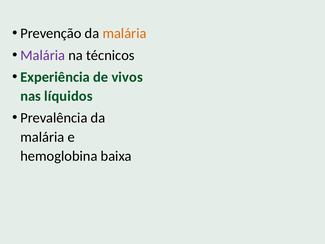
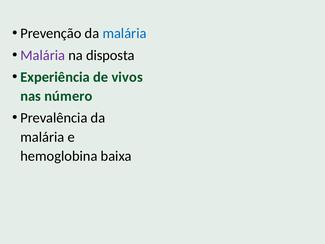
malária at (125, 33) colour: orange -> blue
técnicos: técnicos -> disposta
líquidos: líquidos -> número
